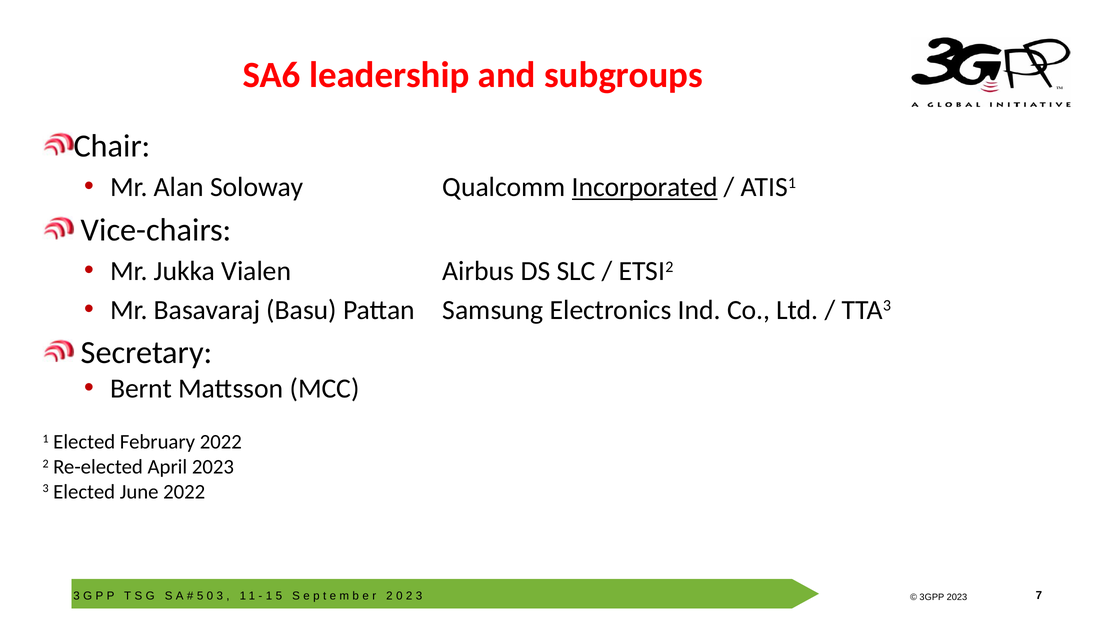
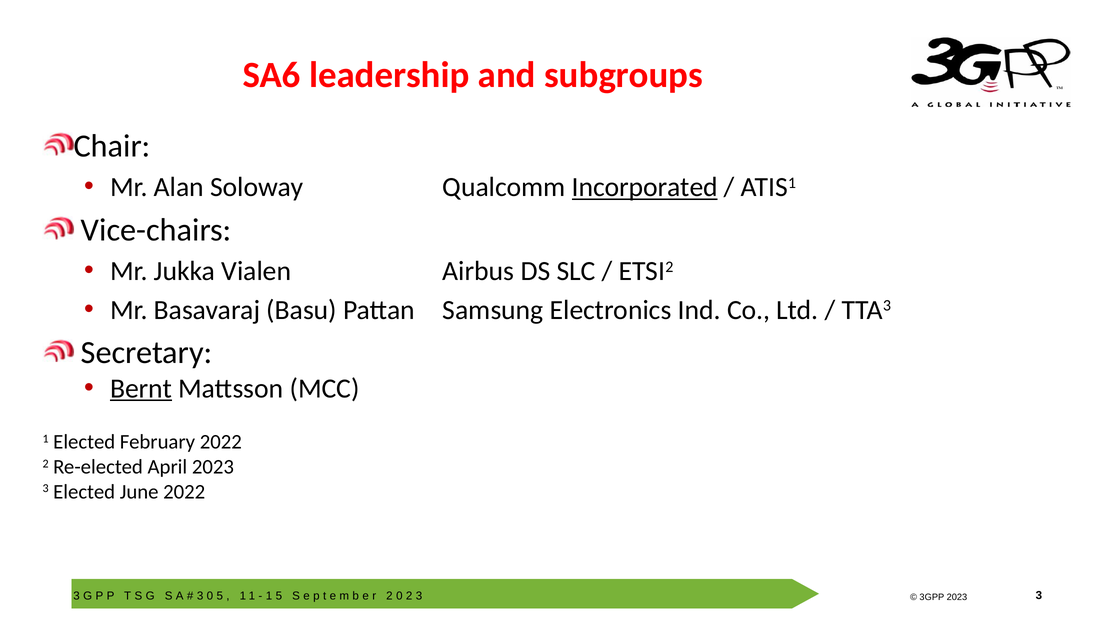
Bernt underline: none -> present
5 at (200, 596): 5 -> 3
3 at (220, 596): 3 -> 5
3 7: 7 -> 3
